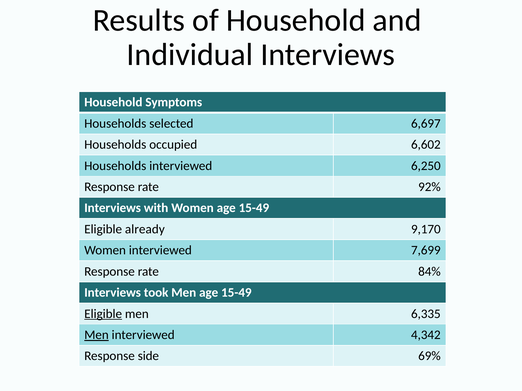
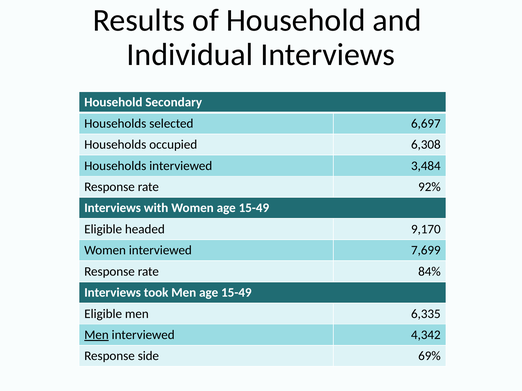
Symptoms: Symptoms -> Secondary
6,602: 6,602 -> 6,308
6,250: 6,250 -> 3,484
already: already -> headed
Eligible at (103, 314) underline: present -> none
